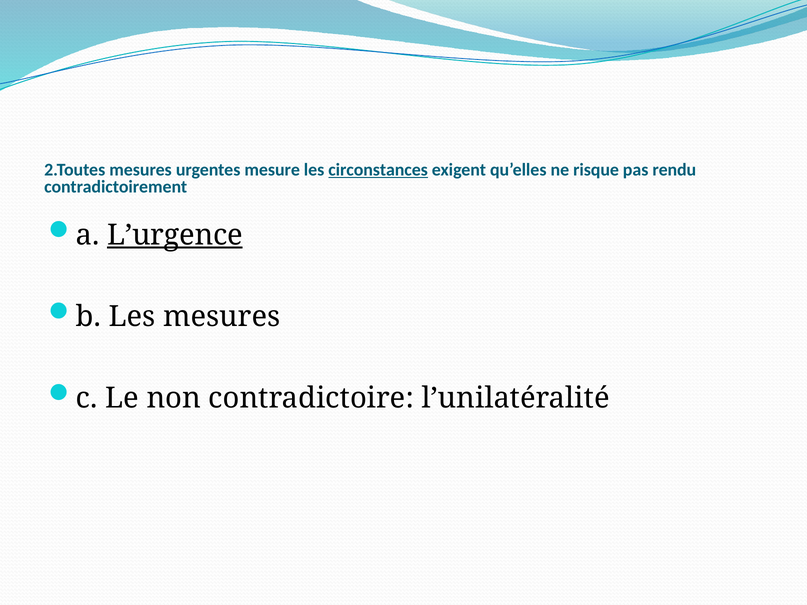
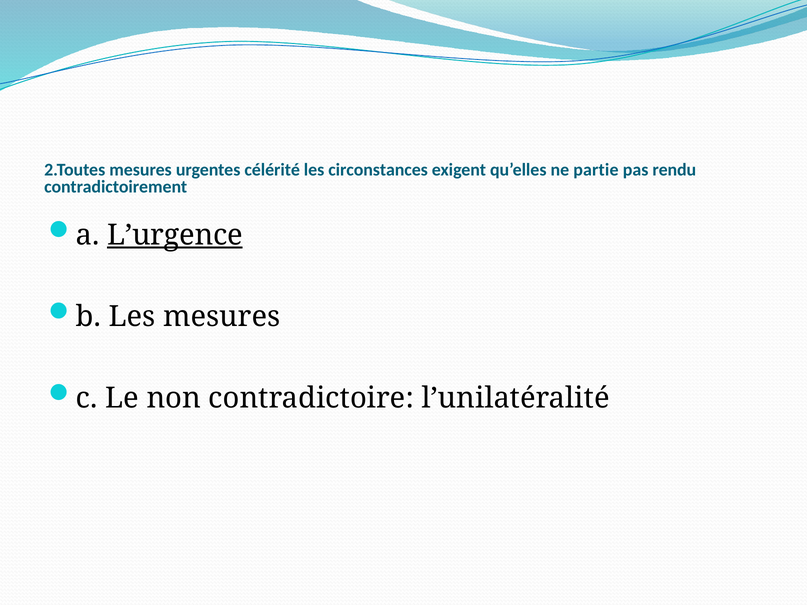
mesure: mesure -> célérité
circonstances underline: present -> none
risque: risque -> partie
